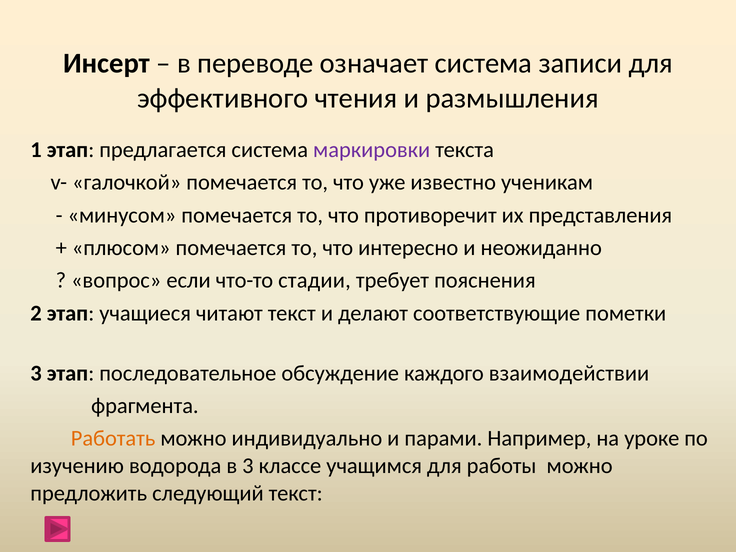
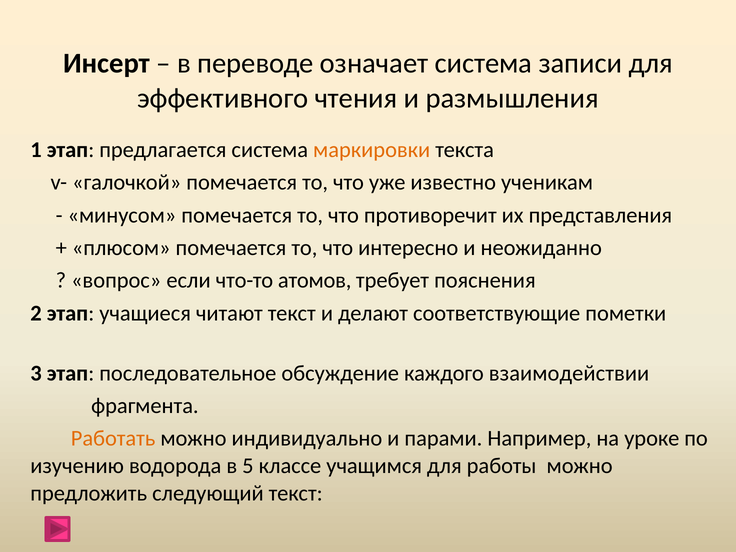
маркировки colour: purple -> orange
стадии: стадии -> атомов
в 3: 3 -> 5
